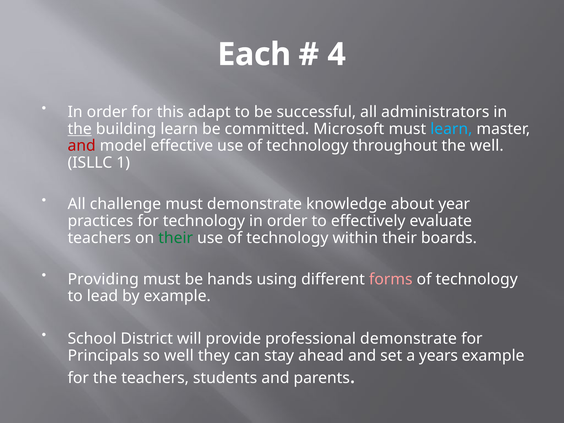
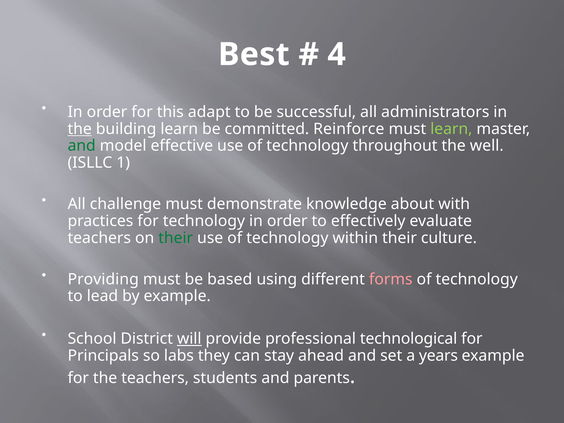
Each: Each -> Best
Microsoft: Microsoft -> Reinforce
learn at (451, 129) colour: light blue -> light green
and at (82, 146) colour: red -> green
year: year -> with
boards: boards -> culture
hands: hands -> based
will underline: none -> present
professional demonstrate: demonstrate -> technological
so well: well -> labs
